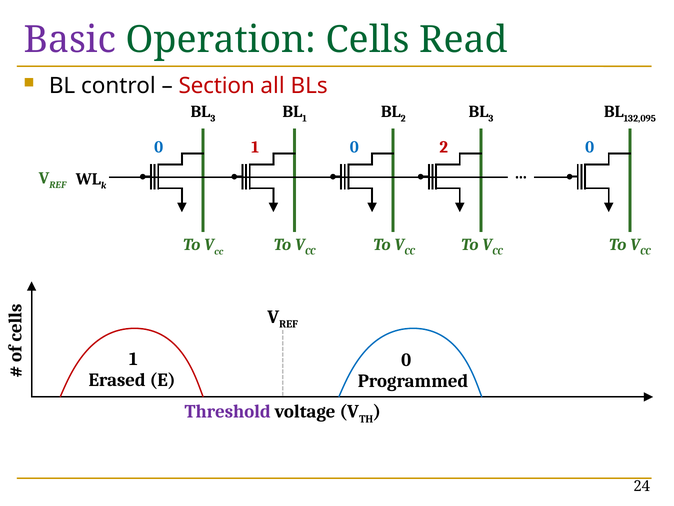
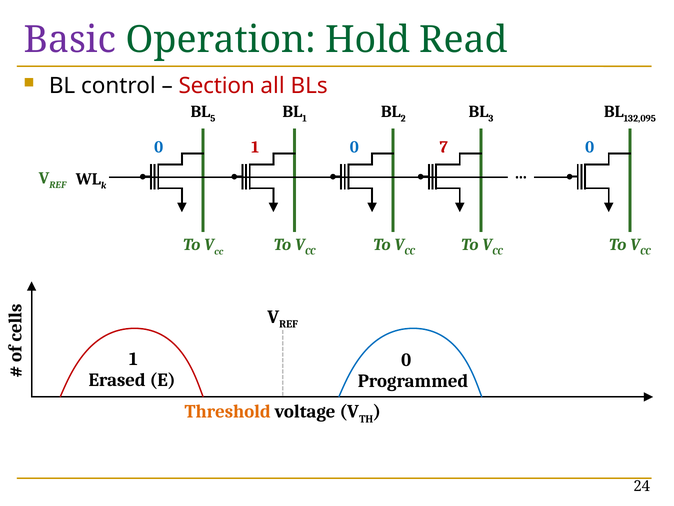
Cells: Cells -> Hold
3 at (213, 118): 3 -> 5
0 2: 2 -> 7
Threshold colour: purple -> orange
